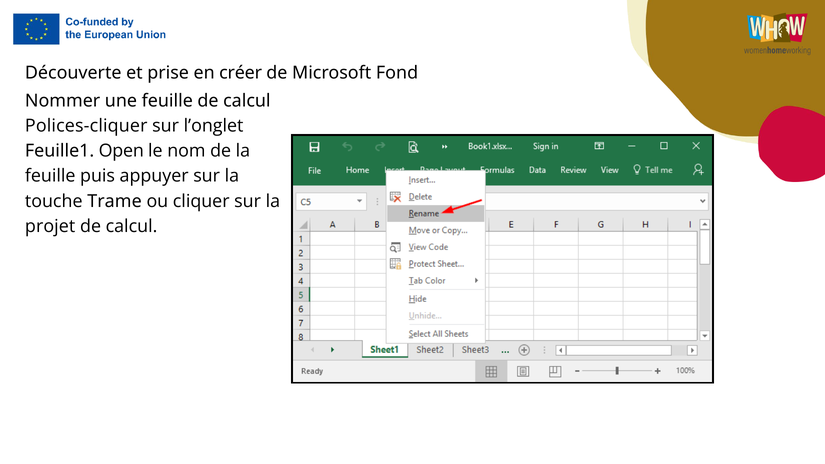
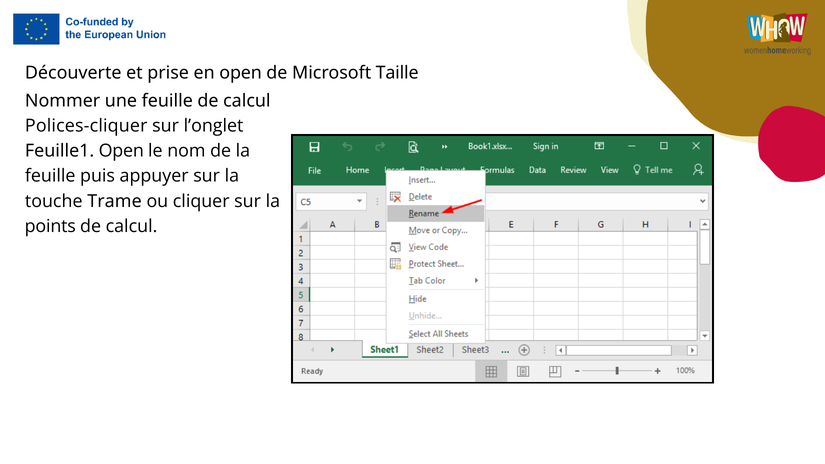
en créer: créer -> open
Fond: Fond -> Taille
projet: projet -> points
